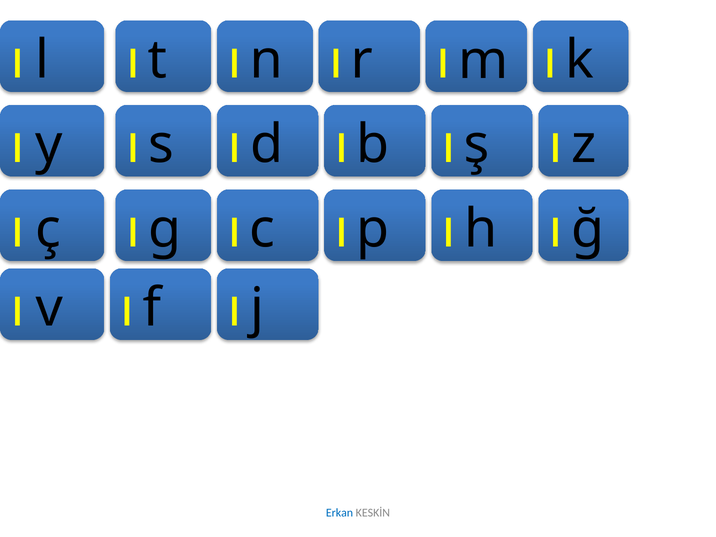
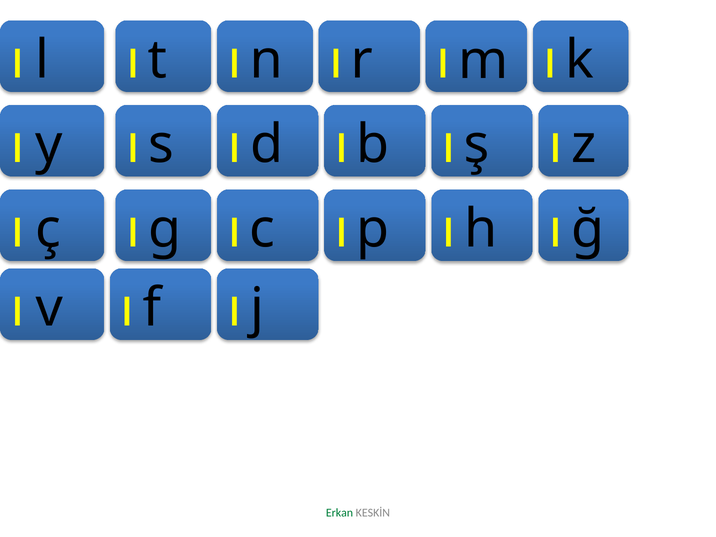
Erkan colour: blue -> green
